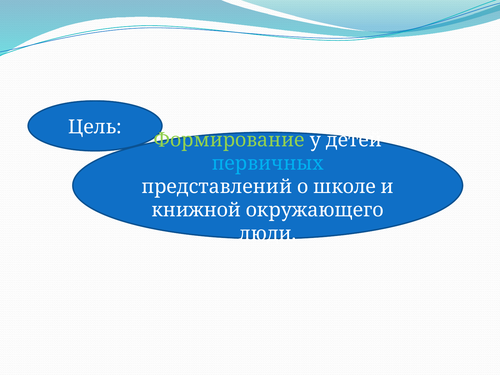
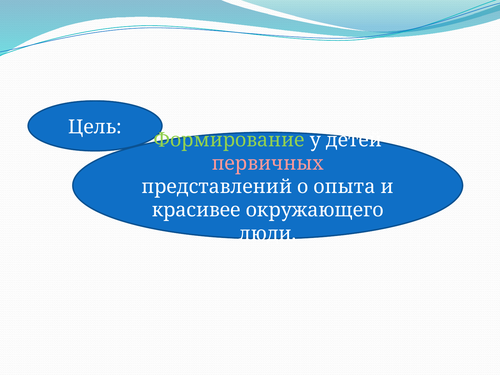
первичных colour: light blue -> pink
школе: школе -> опыта
книжной: книжной -> красивее
